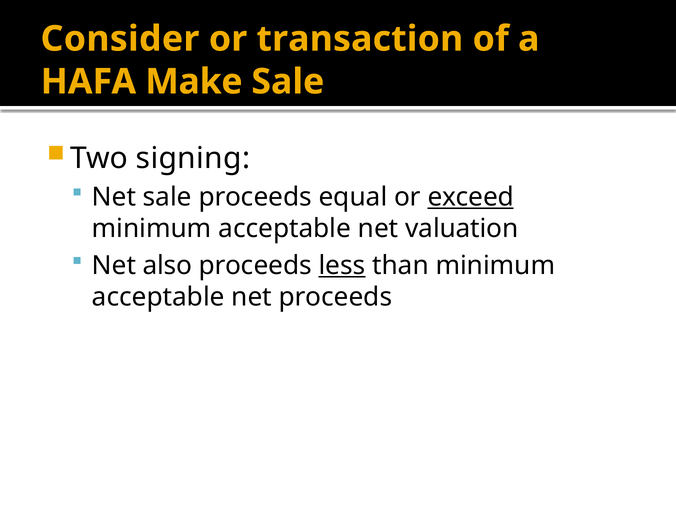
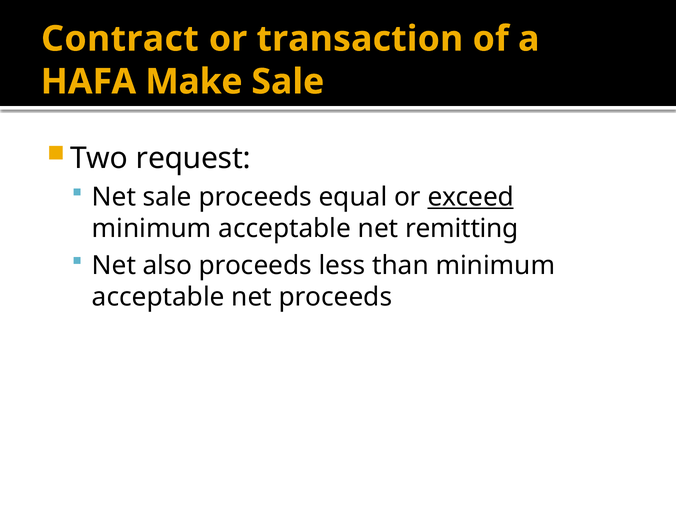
Consider: Consider -> Contract
signing: signing -> request
valuation: valuation -> remitting
less underline: present -> none
